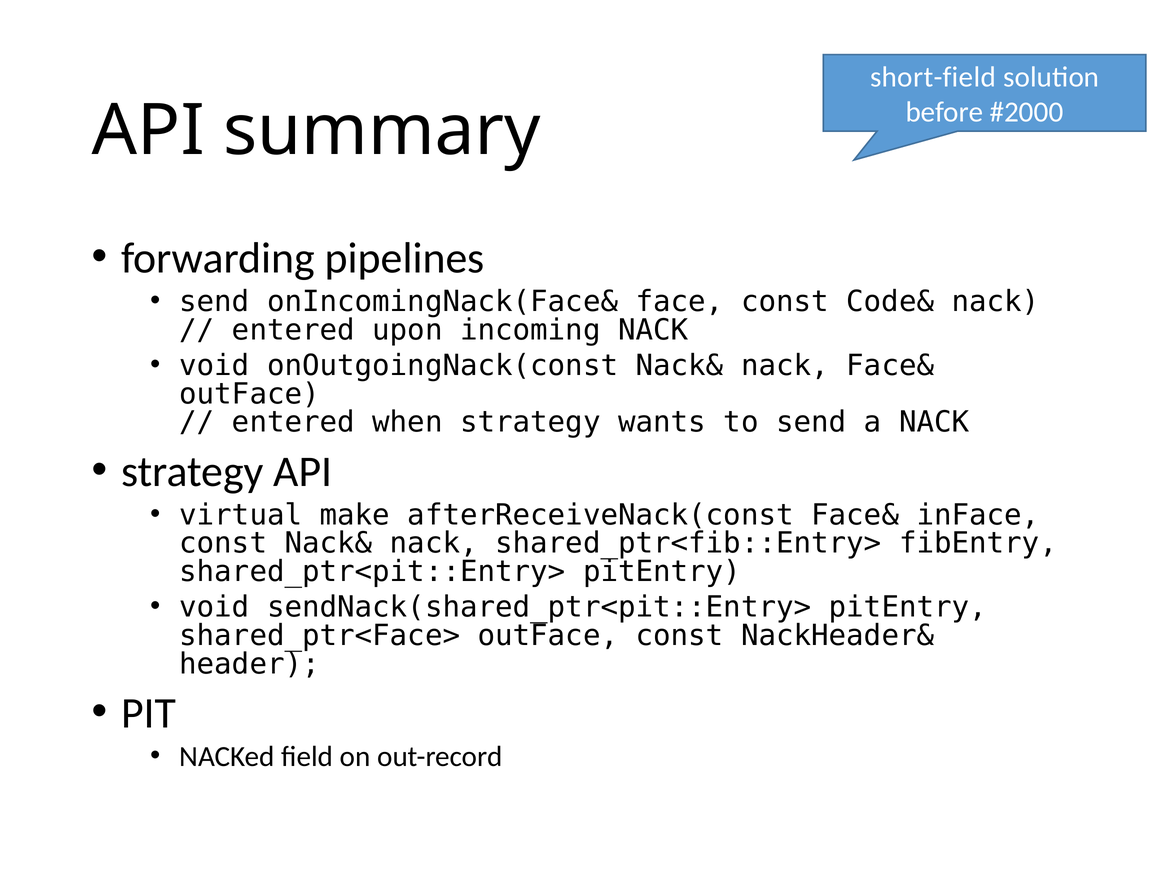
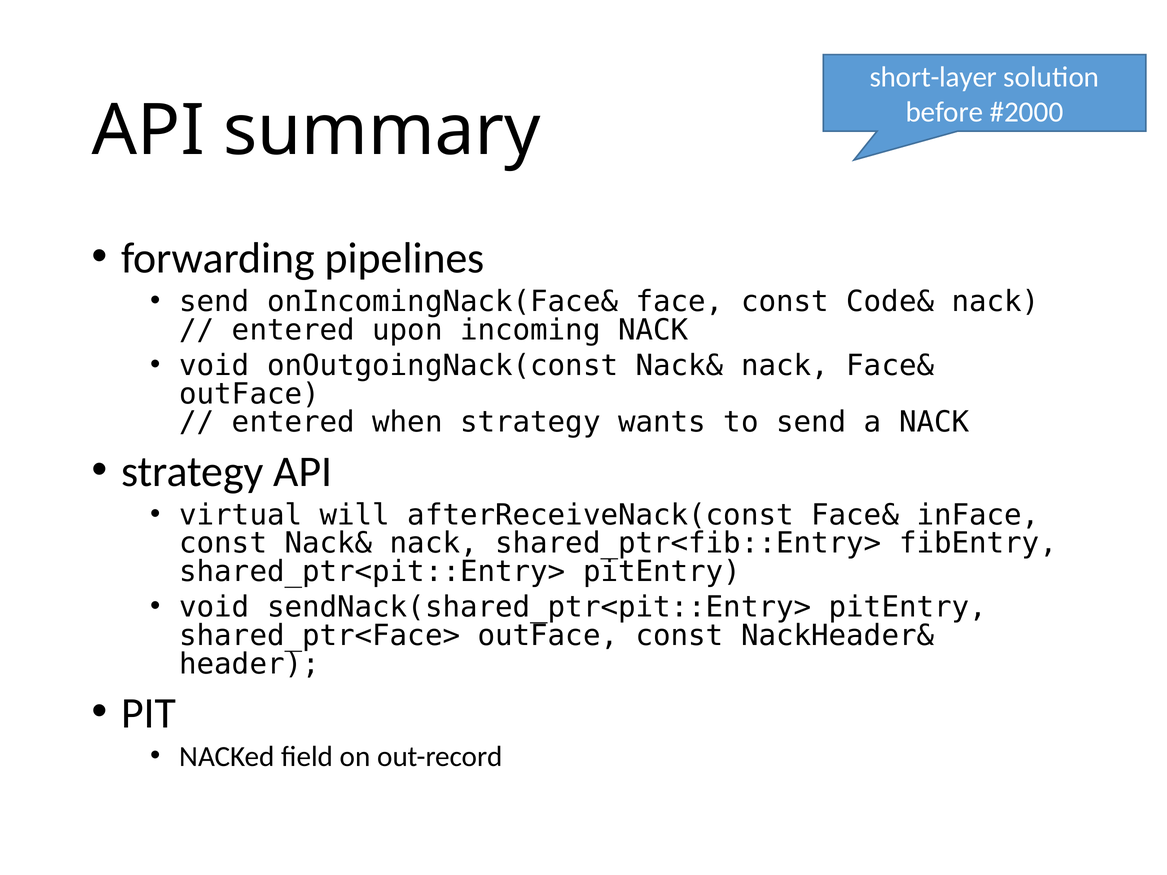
short-field: short-field -> short-layer
make: make -> will
